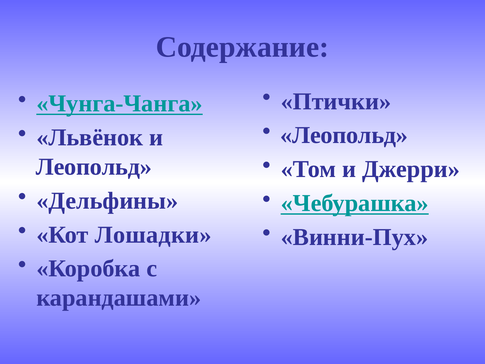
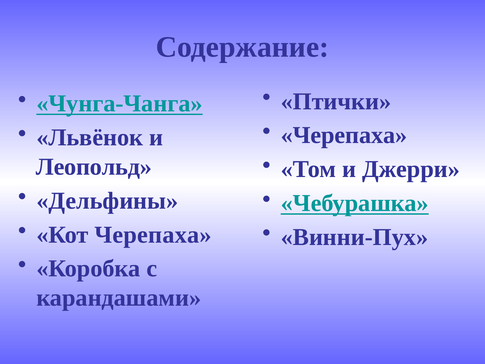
Леопольд at (344, 135): Леопольд -> Черепаха
Кот Лошадки: Лошадки -> Черепаха
